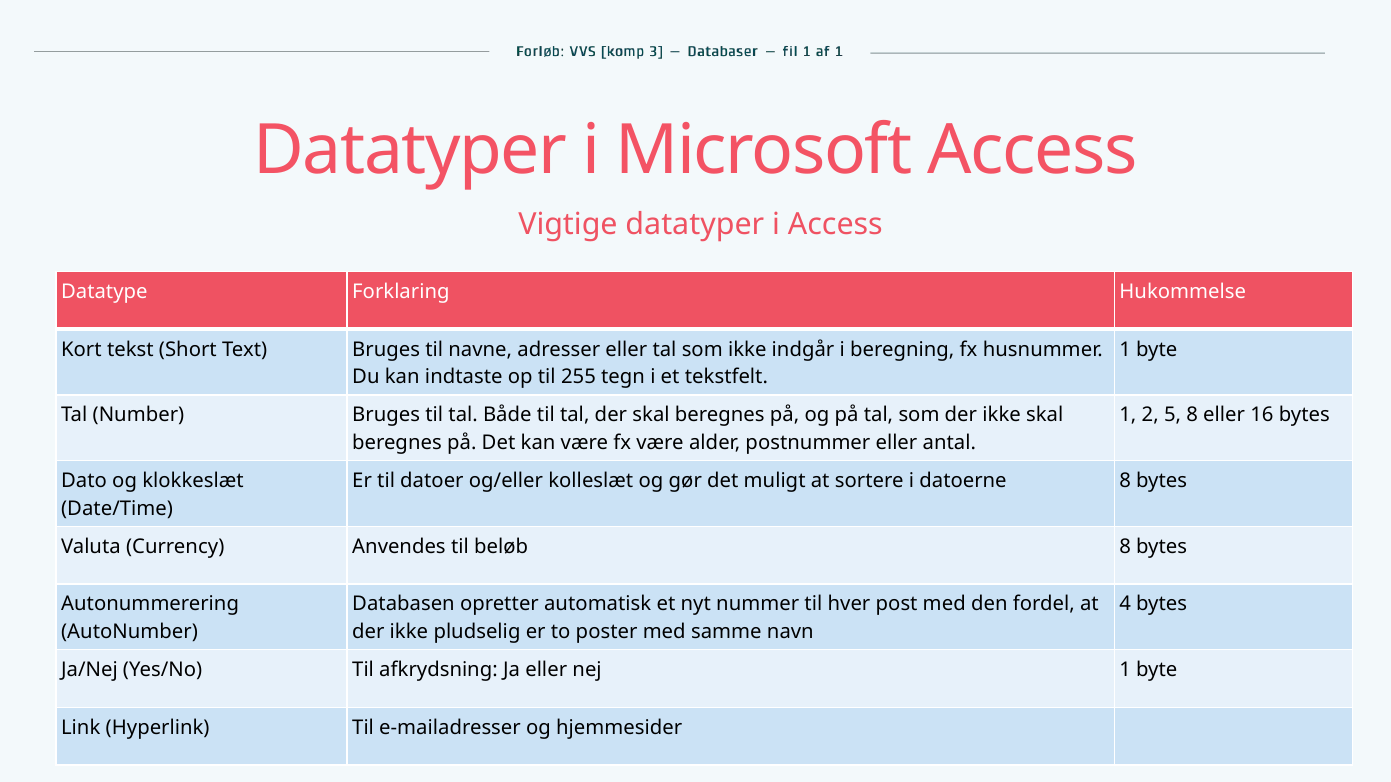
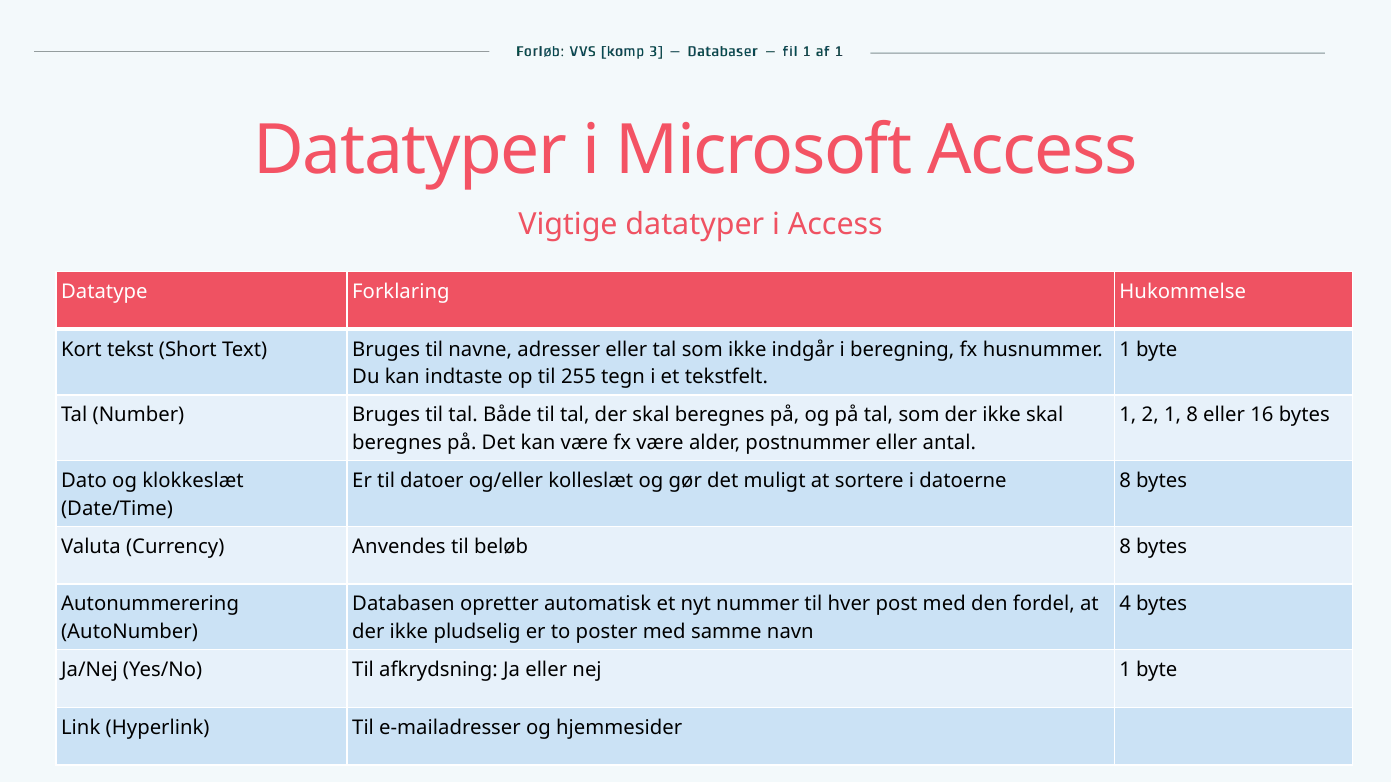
2 5: 5 -> 1
